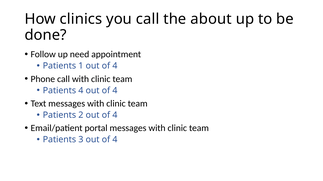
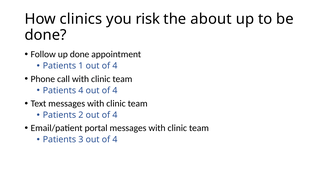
you call: call -> risk
up need: need -> done
